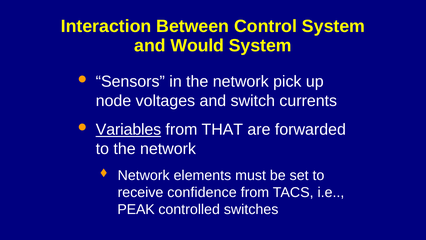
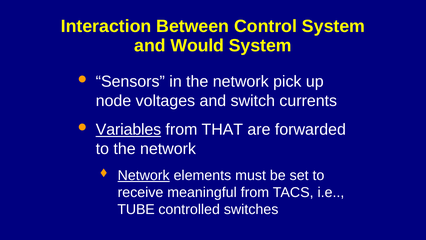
Network at (144, 175) underline: none -> present
confidence: confidence -> meaningful
PEAK: PEAK -> TUBE
